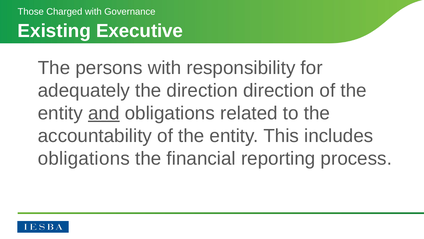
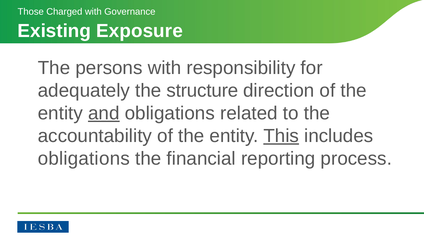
Executive: Executive -> Exposure
the direction: direction -> structure
This underline: none -> present
